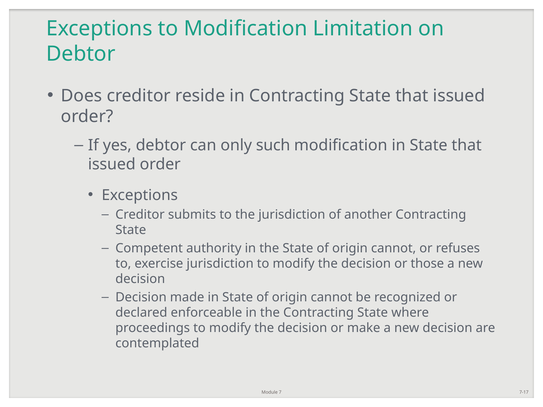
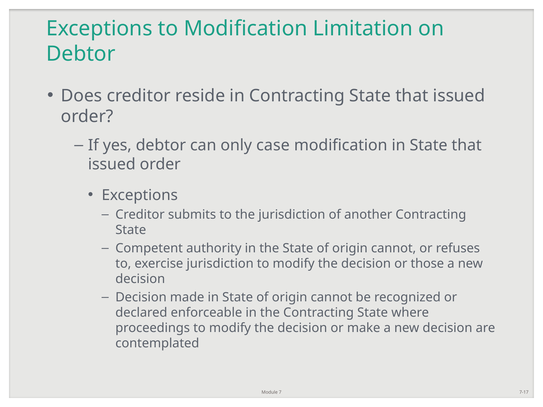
such: such -> case
